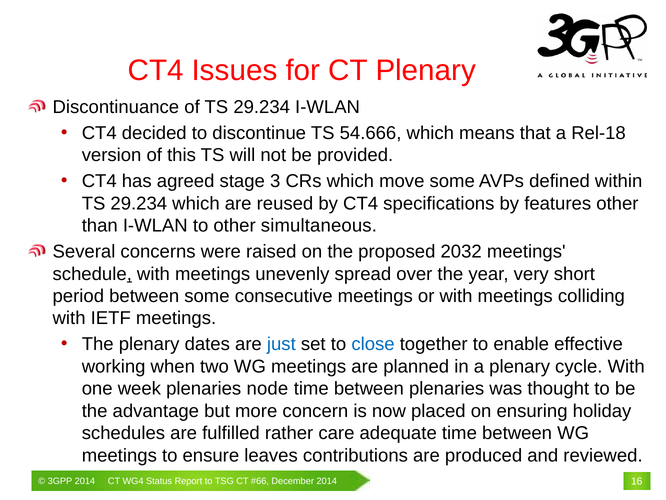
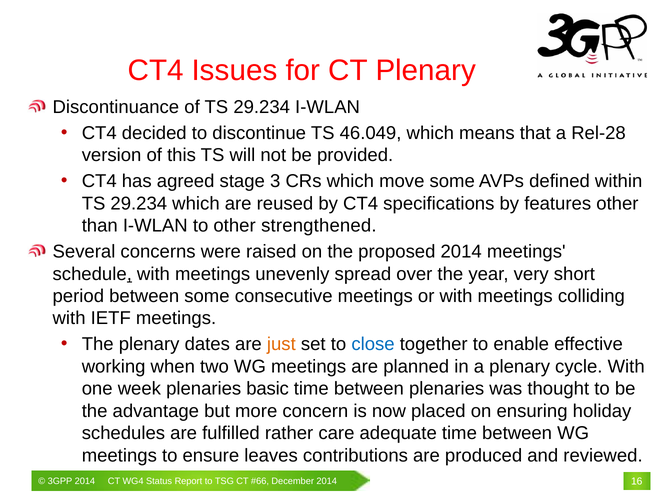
54.666: 54.666 -> 46.049
Rel-18: Rel-18 -> Rel-28
simultaneous: simultaneous -> strengthened
proposed 2032: 2032 -> 2014
just colour: blue -> orange
node: node -> basic
